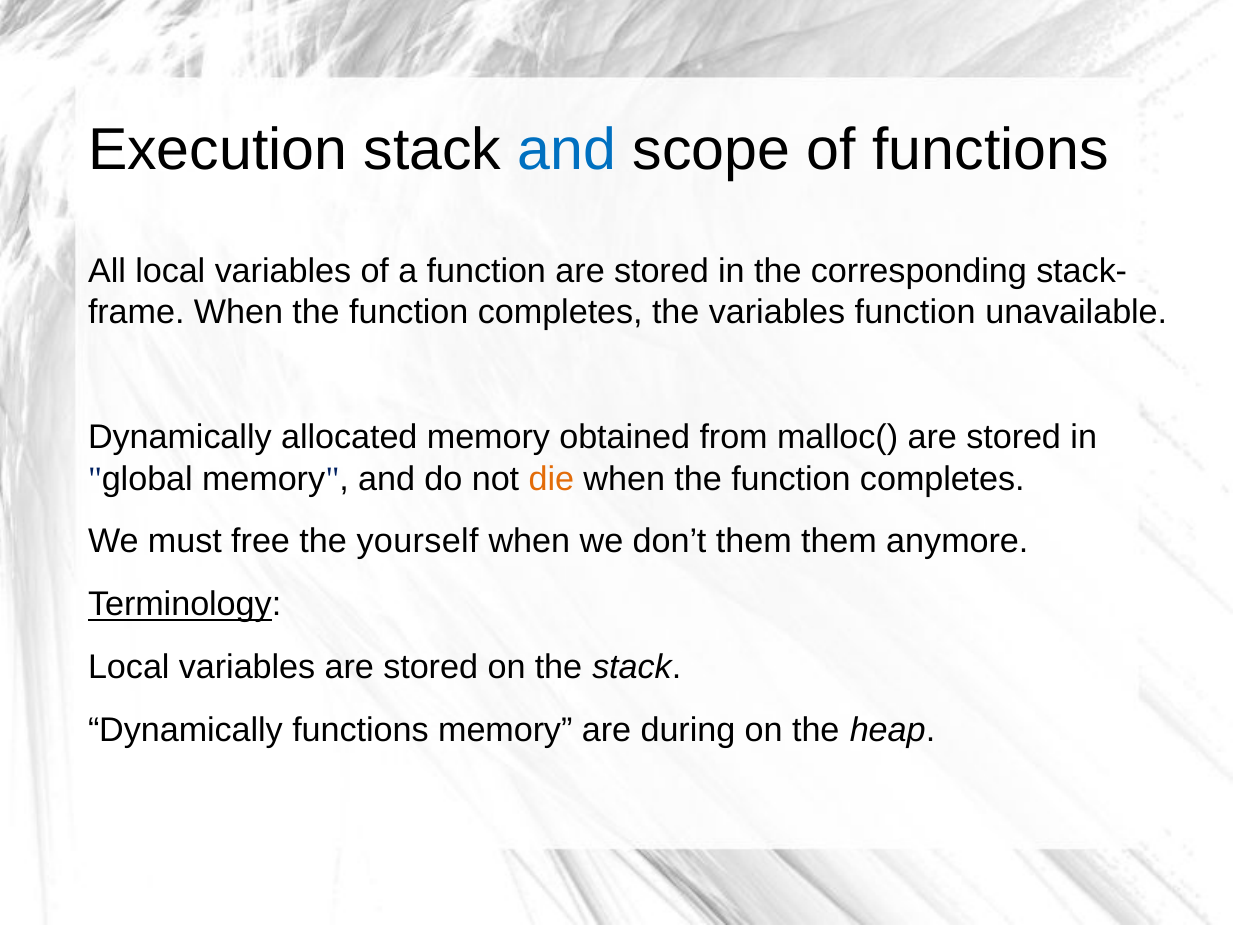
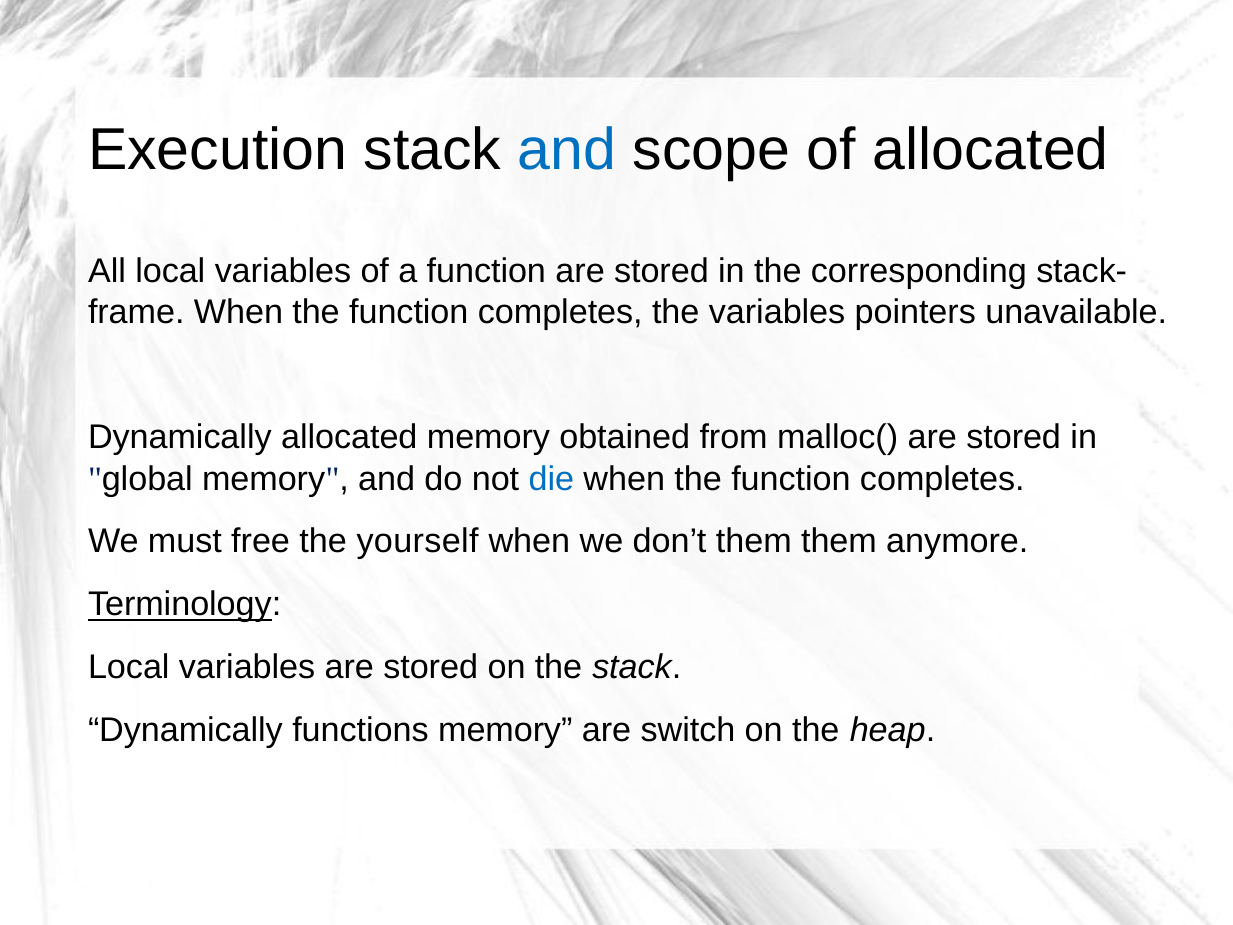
of functions: functions -> allocated
variables function: function -> pointers
die colour: orange -> blue
during: during -> switch
